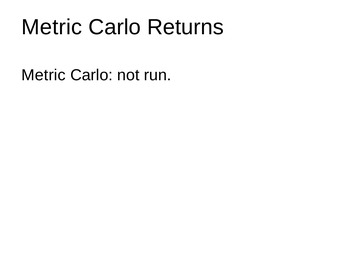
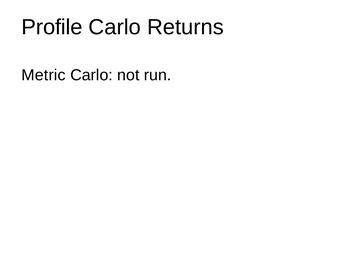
Metric at (52, 27): Metric -> Profile
